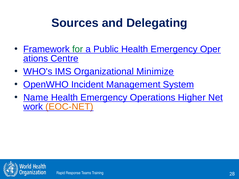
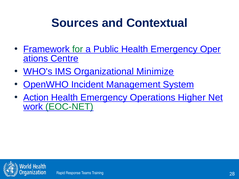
Delegating: Delegating -> Contextual
Name: Name -> Action
EOC-NET colour: orange -> green
